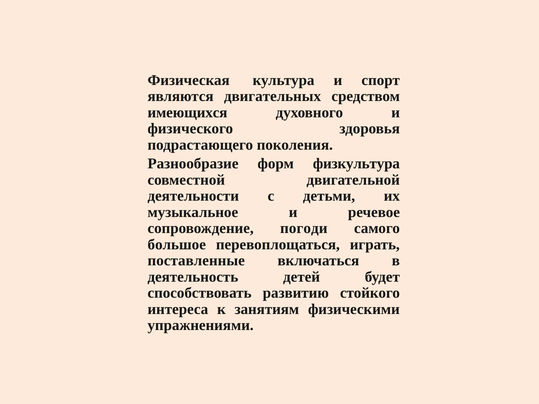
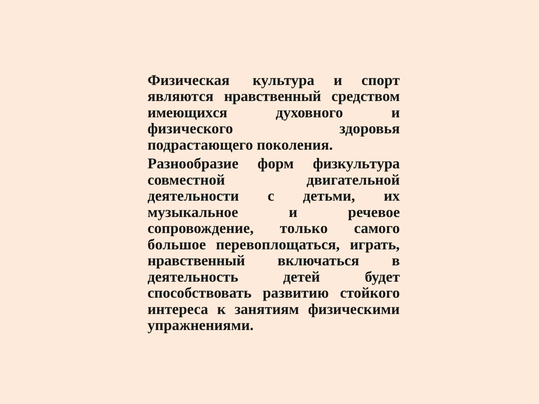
являются двигательных: двигательных -> нравственный
погоди: погоди -> только
поставленные at (196, 261): поставленные -> нравственный
